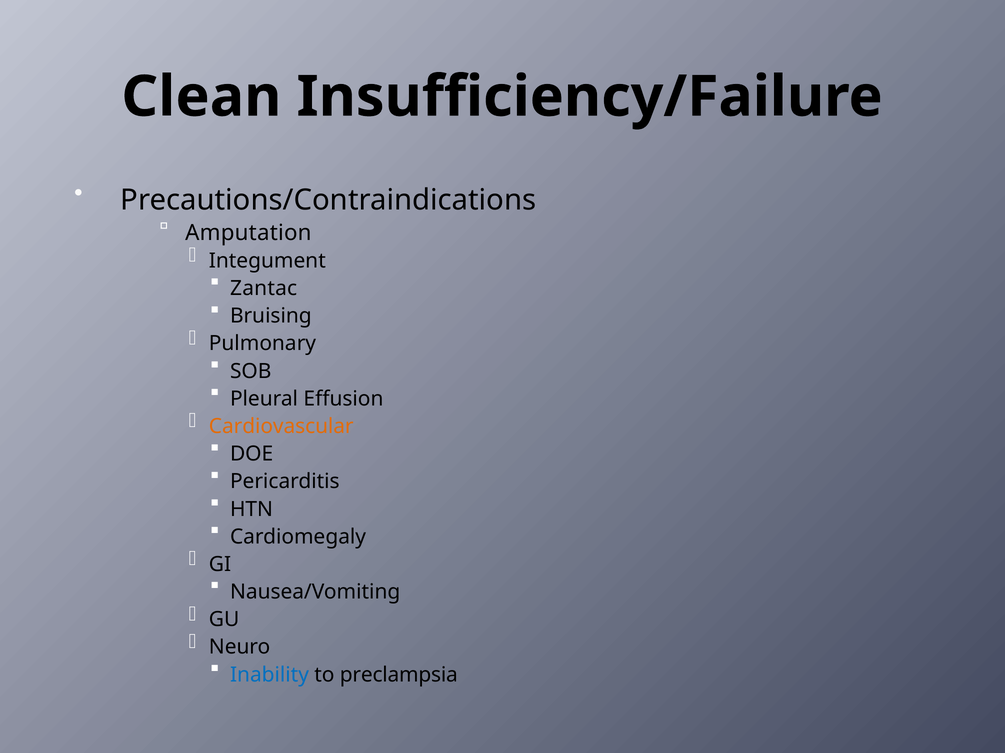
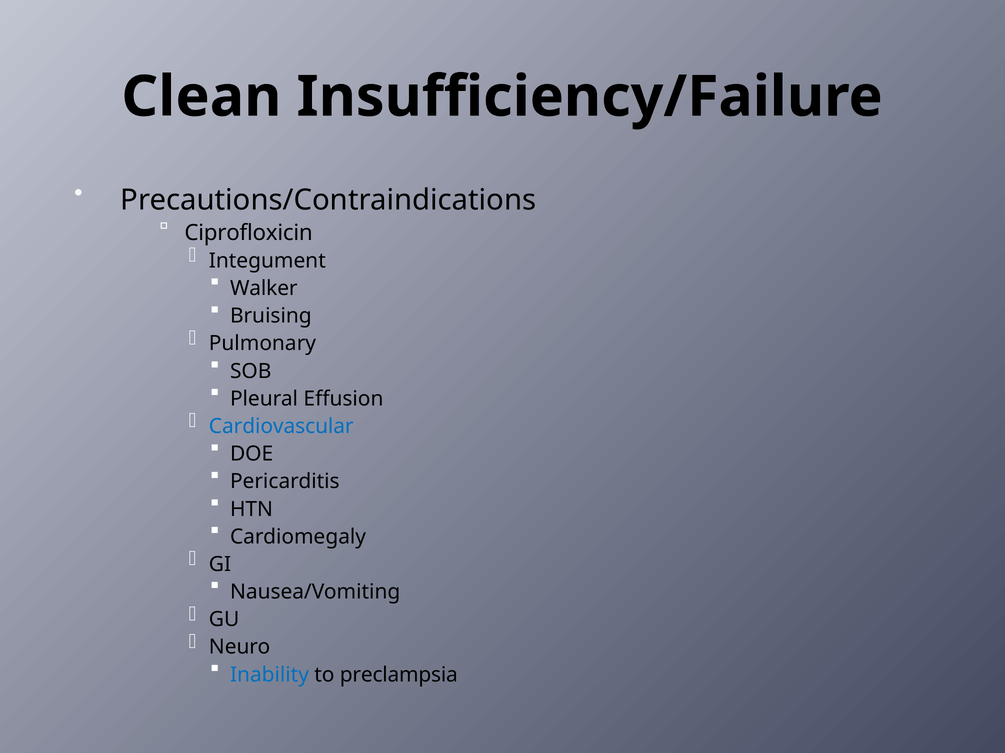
Amputation: Amputation -> Ciprofloxicin
Zantac: Zantac -> Walker
Cardiovascular colour: orange -> blue
